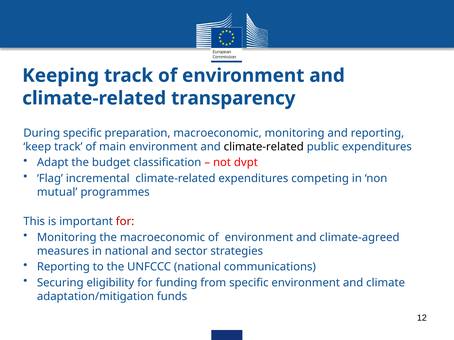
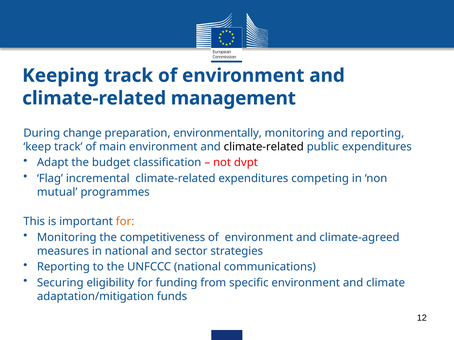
transparency: transparency -> management
During specific: specific -> change
preparation macroeconomic: macroeconomic -> environmentally
for at (125, 222) colour: red -> orange
the macroeconomic: macroeconomic -> competitiveness
